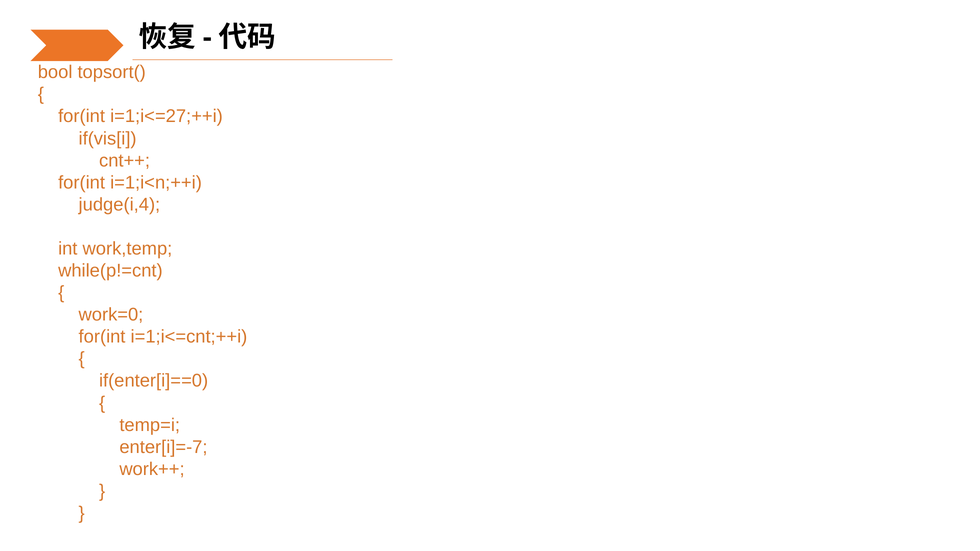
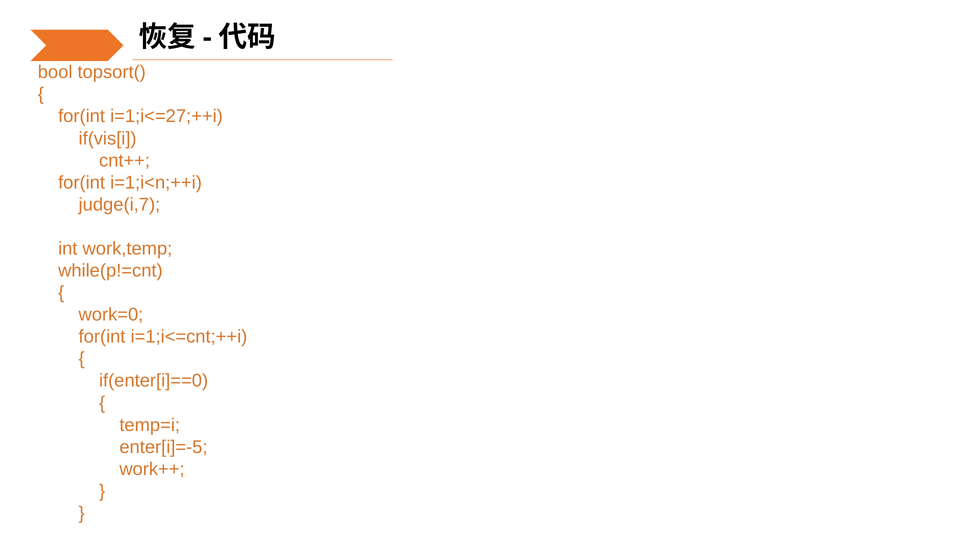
judge(i,4: judge(i,4 -> judge(i,7
enter[i]=-7: enter[i]=-7 -> enter[i]=-5
